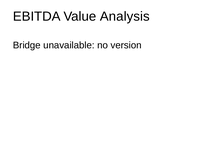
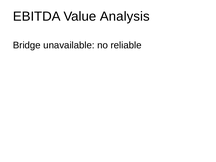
version: version -> reliable
